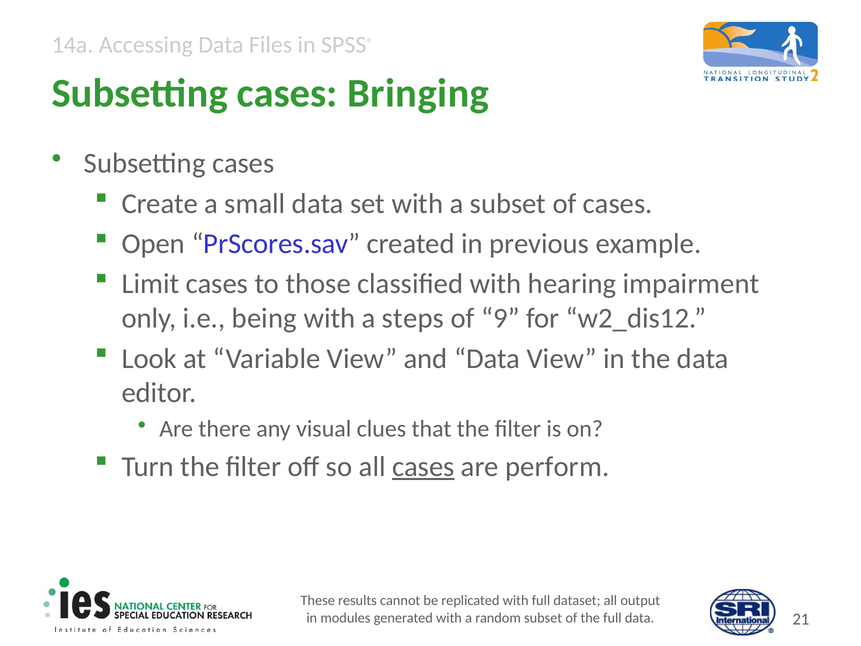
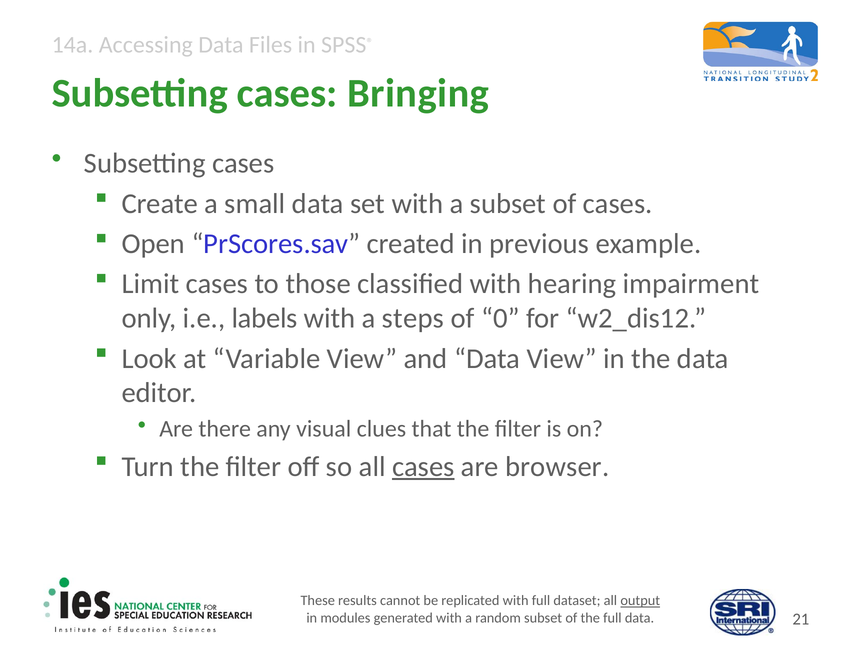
being: being -> labels
9: 9 -> 0
perform: perform -> browser
output underline: none -> present
